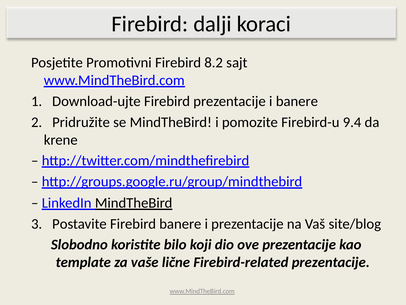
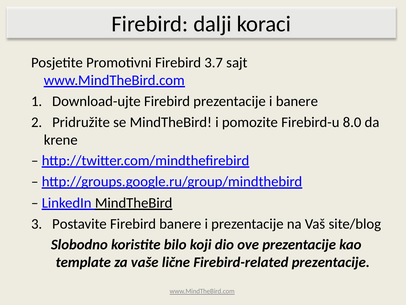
8.2: 8.2 -> 3.7
9.4: 9.4 -> 8.0
